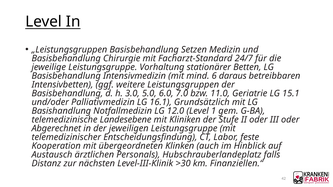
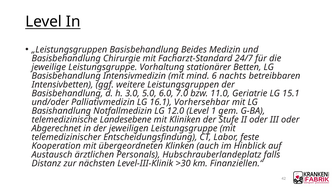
Setzen: Setzen -> Beides
daraus: daraus -> nachts
Grundsätzlich: Grundsätzlich -> Vorhersehbar
